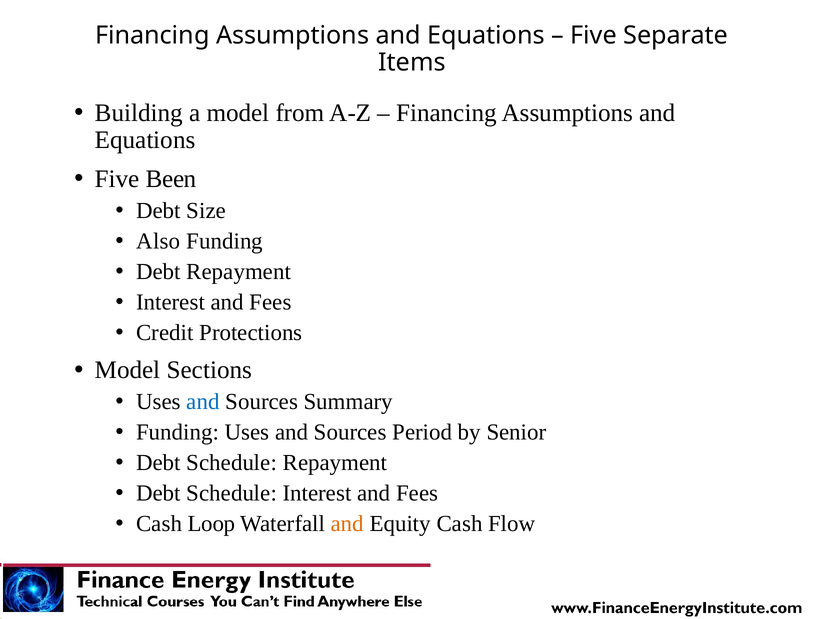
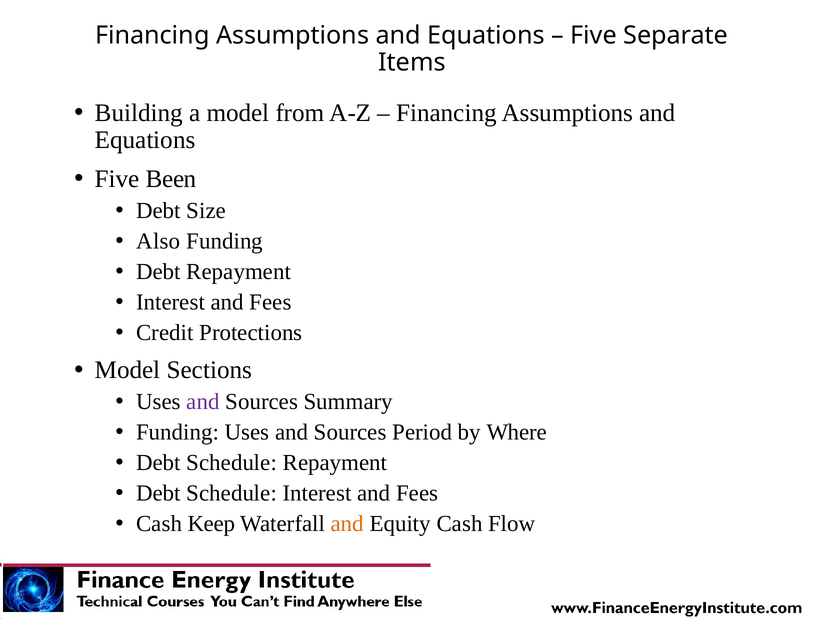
and at (203, 401) colour: blue -> purple
Senior: Senior -> Where
Loop: Loop -> Keep
